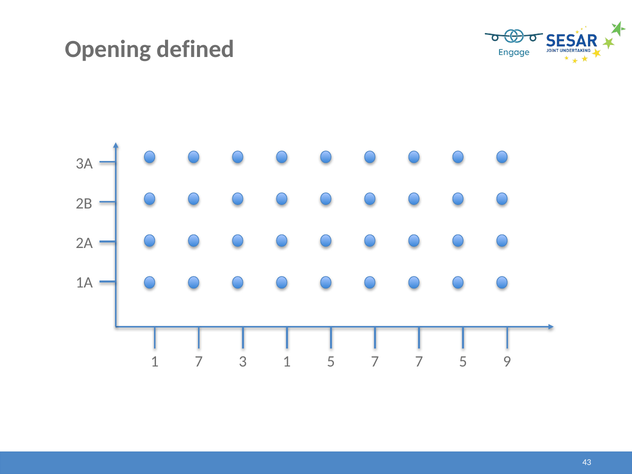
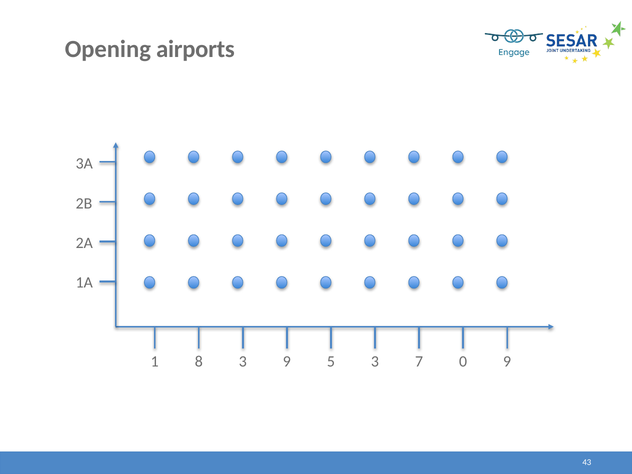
defined: defined -> airports
1 7: 7 -> 8
3 1: 1 -> 9
5 7: 7 -> 3
7 5: 5 -> 0
